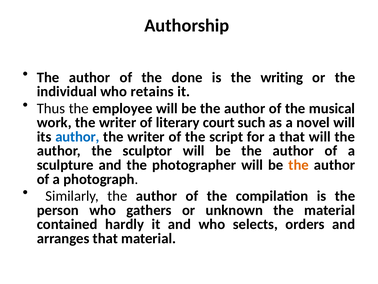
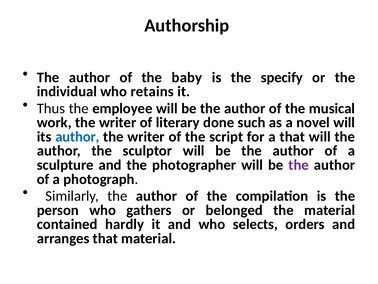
done: done -> baby
writing: writing -> specify
court: court -> done
the at (299, 165) colour: orange -> purple
unknown: unknown -> belonged
